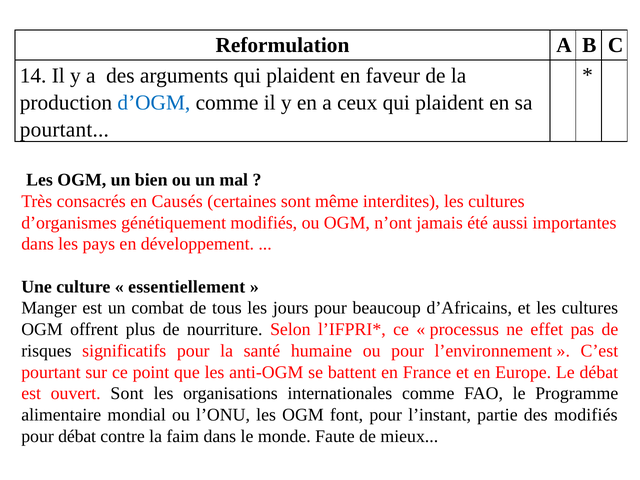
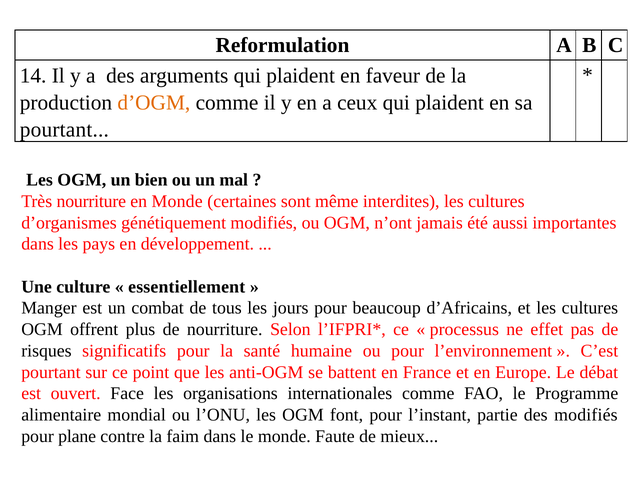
d’OGM colour: blue -> orange
Très consacrés: consacrés -> nourriture
en Causés: Causés -> Monde
ouvert Sont: Sont -> Face
pour débat: débat -> plane
